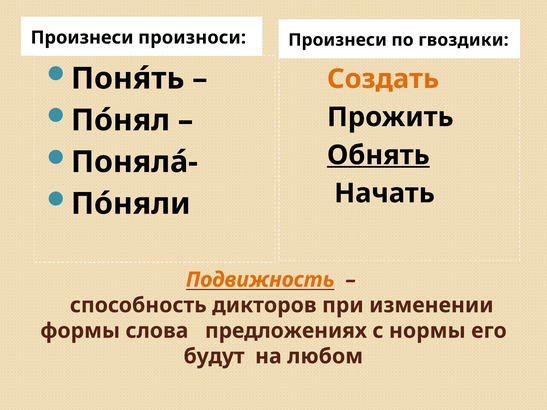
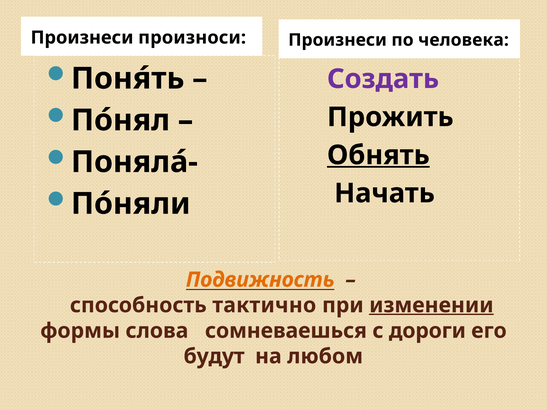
гвоздики: гвоздики -> человека
Создать colour: orange -> purple
дикторов: дикторов -> тактично
изменении underline: none -> present
предложениях: предложениях -> сомневаешься
нормы: нормы -> дороги
